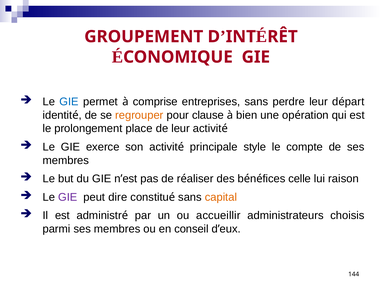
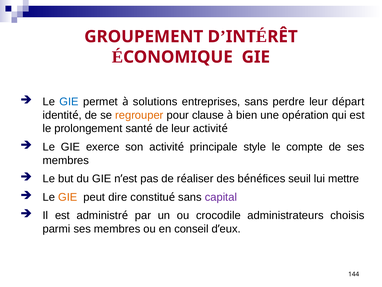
comprise: comprise -> solutions
place: place -> santé
celle: celle -> seuil
raison: raison -> mettre
GIE at (68, 197) colour: purple -> orange
capital colour: orange -> purple
accueillir: accueillir -> crocodile
